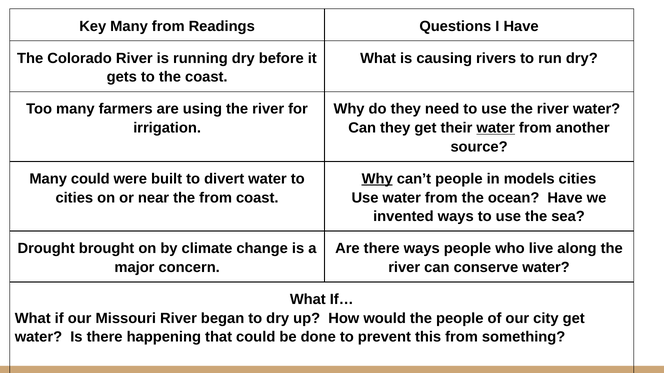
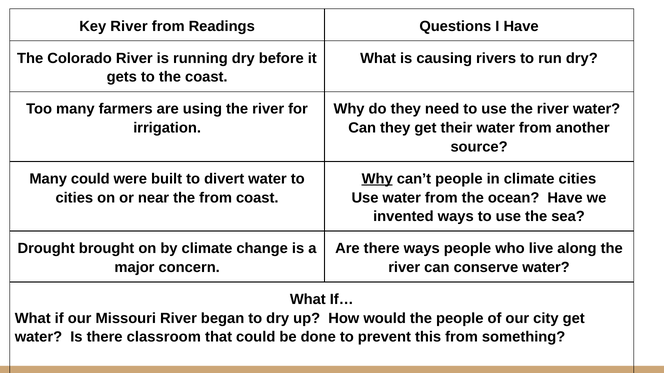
Key Many: Many -> River
water at (496, 128) underline: present -> none
in models: models -> climate
happening: happening -> classroom
